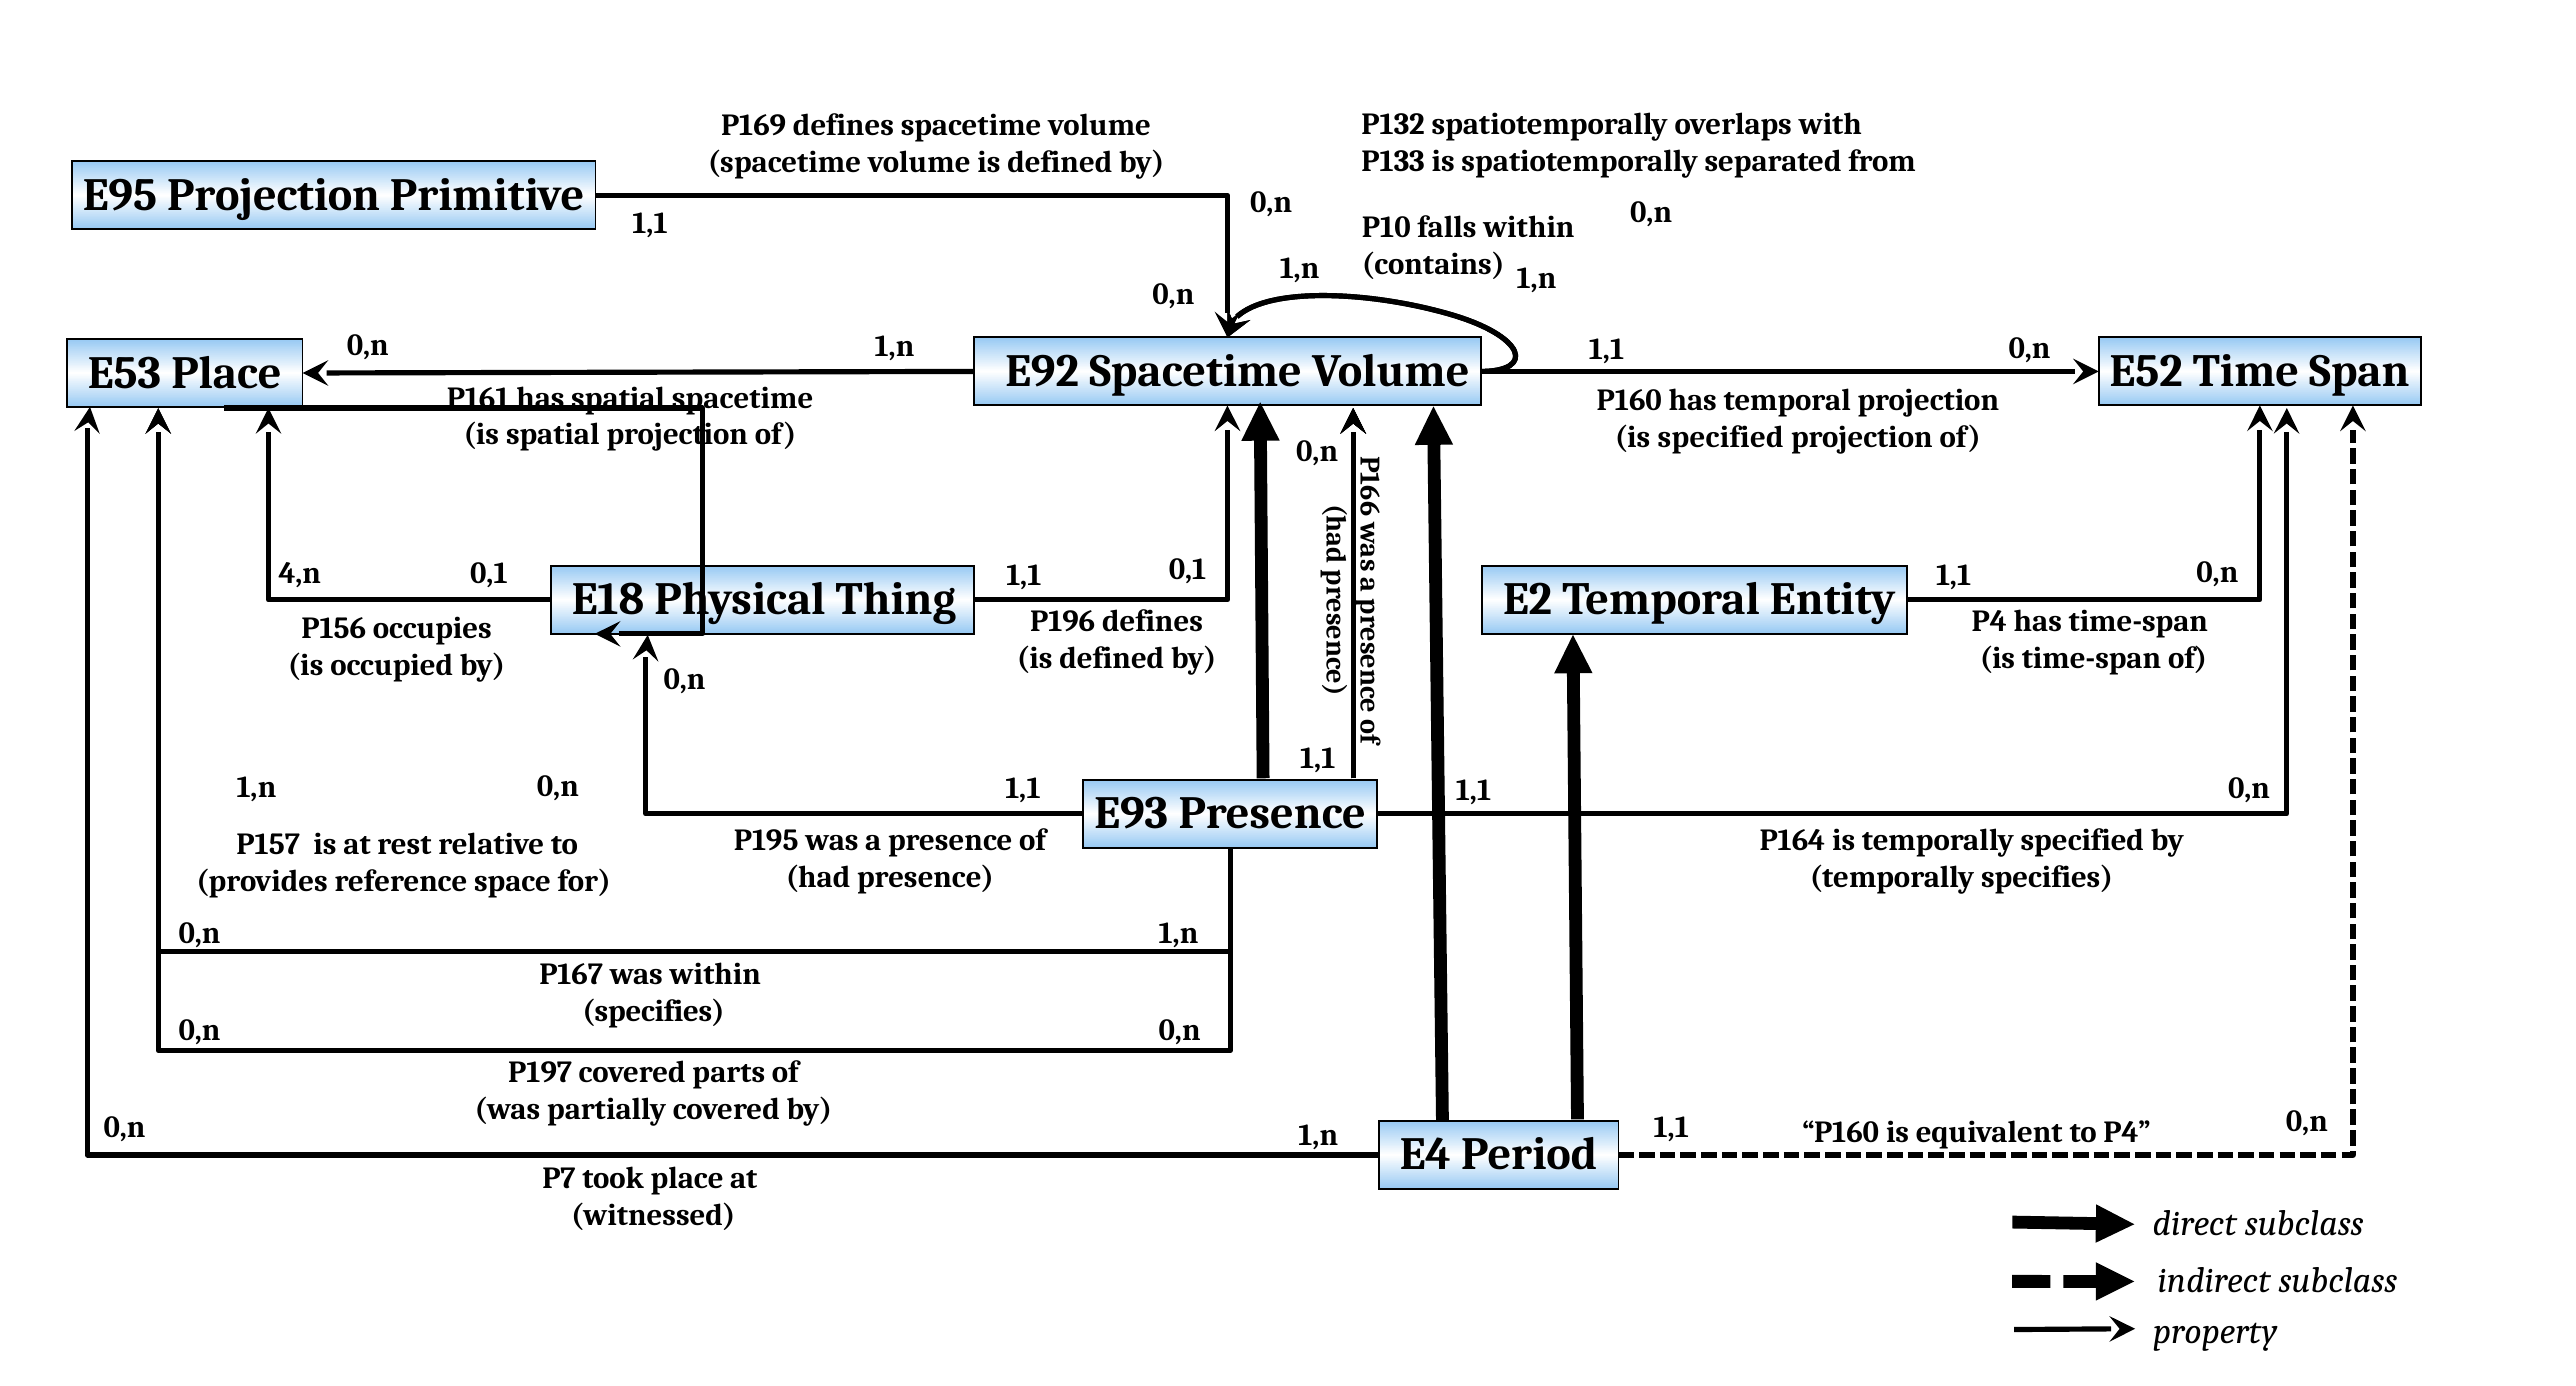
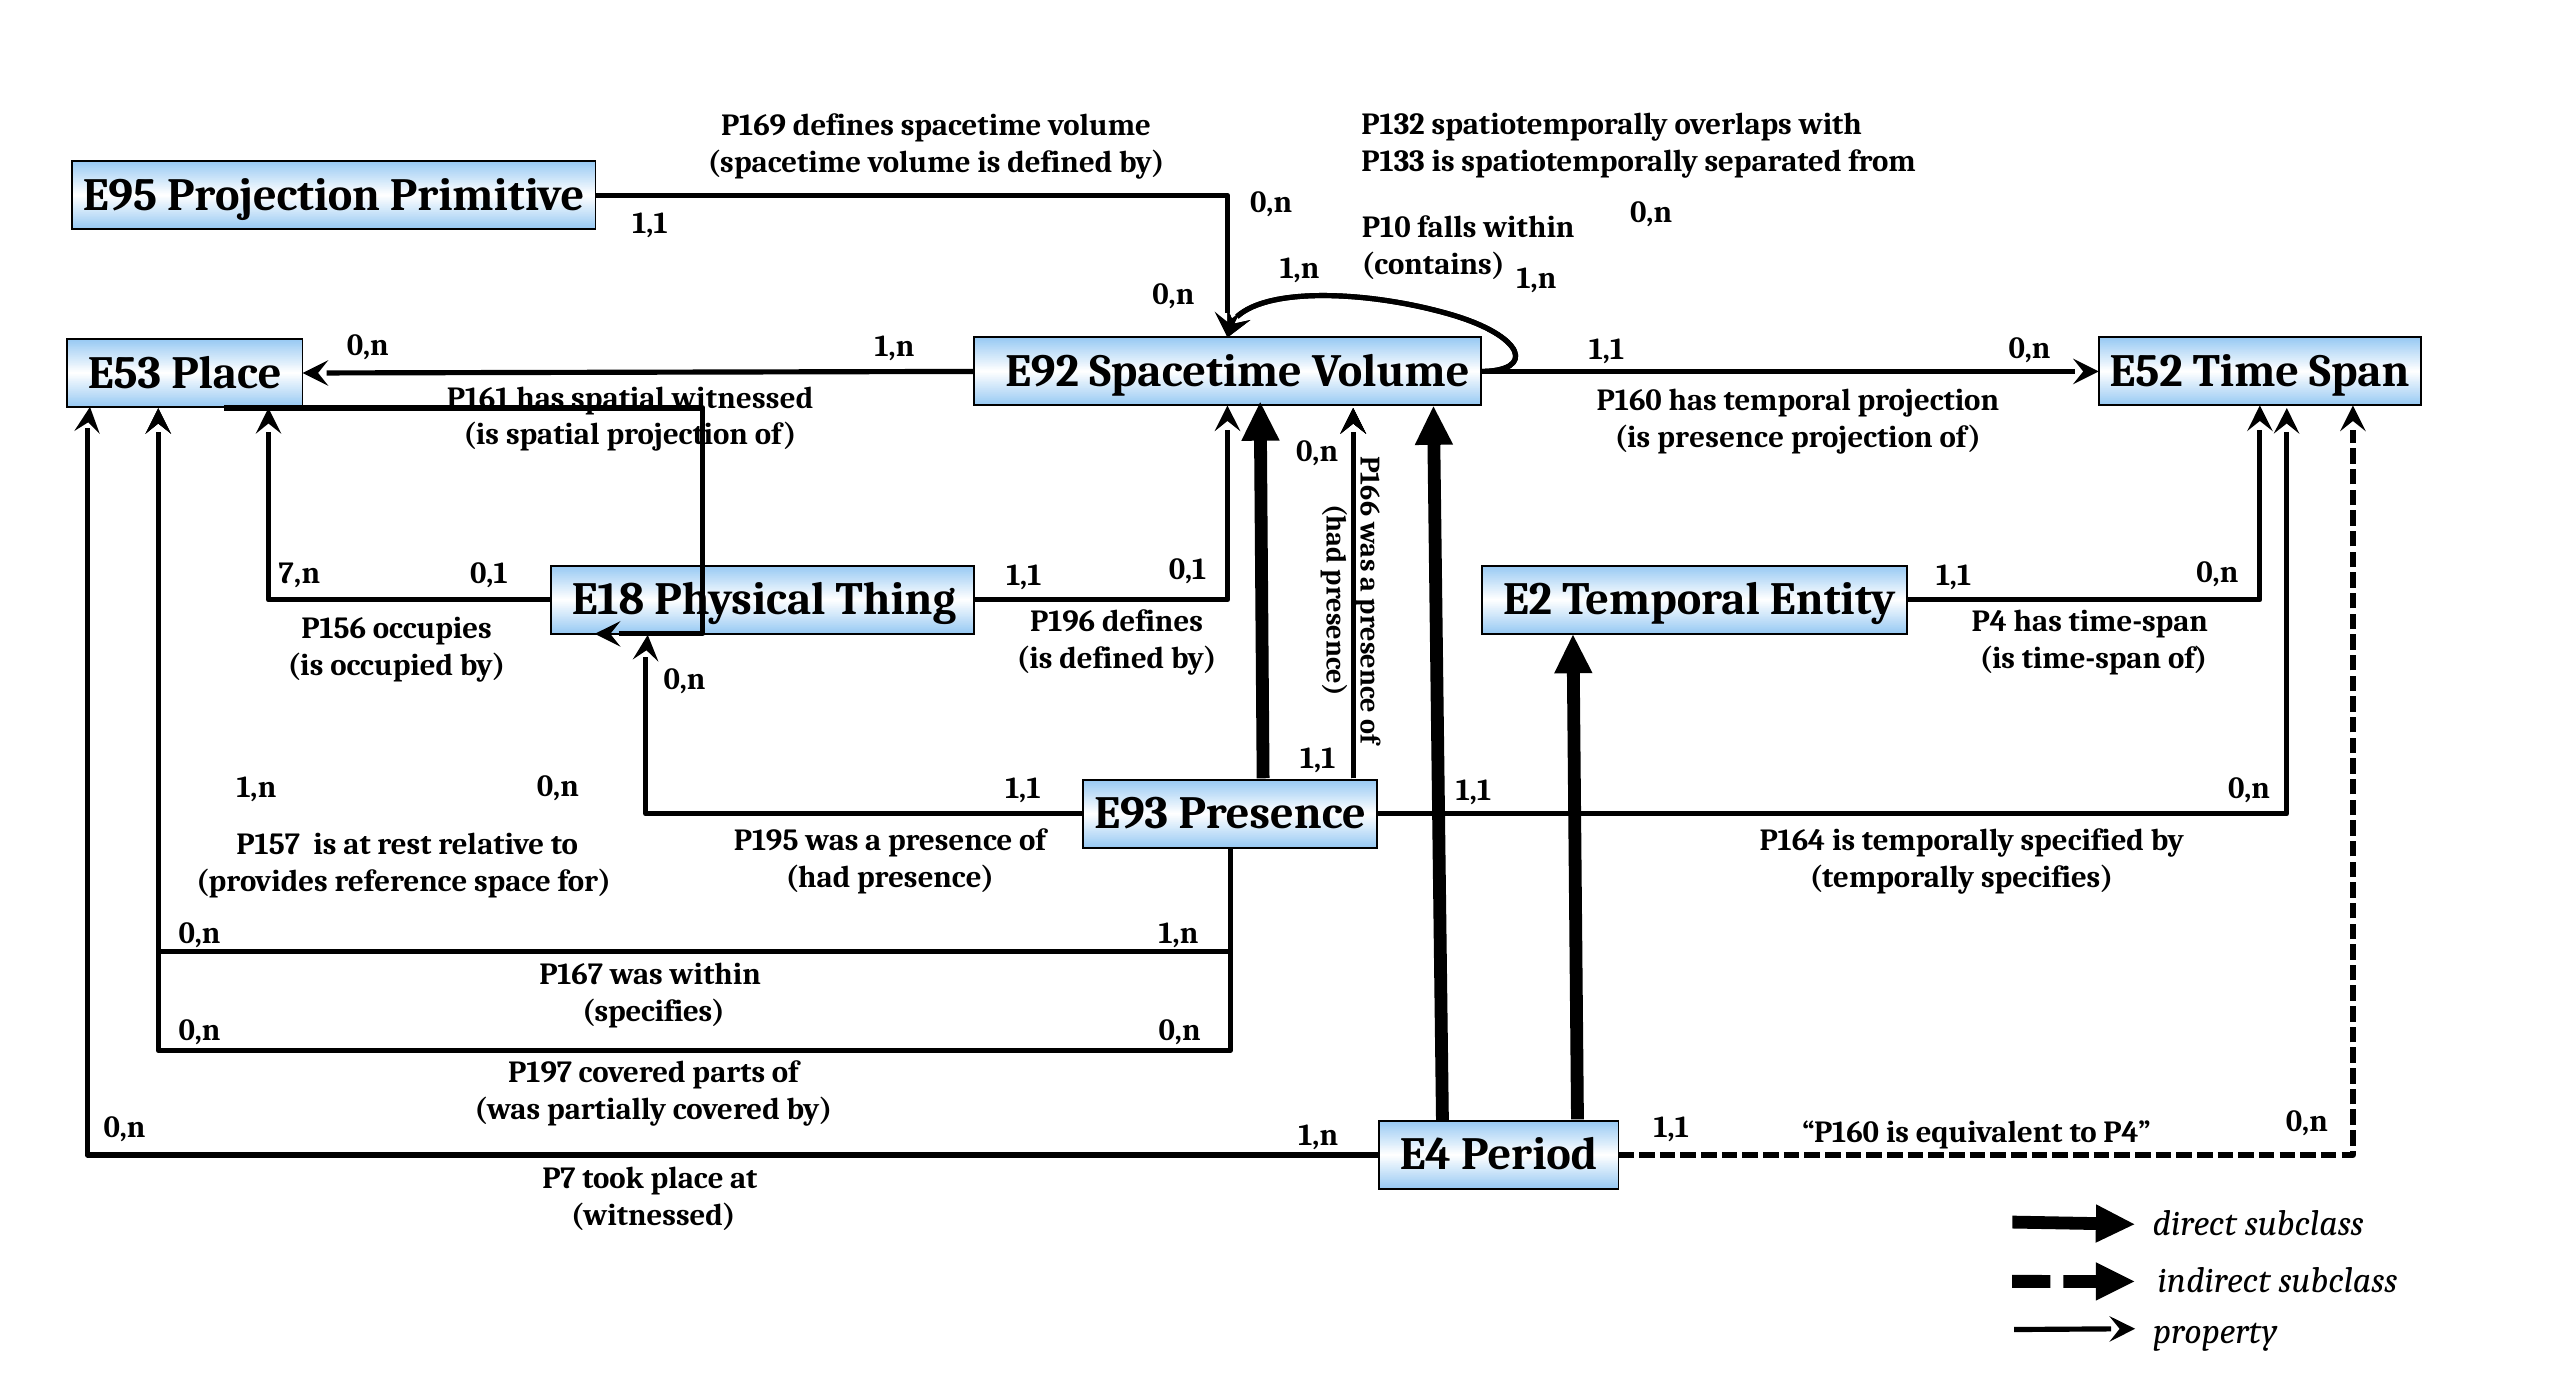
spatial spacetime: spacetime -> witnessed
is specified: specified -> presence
4,n: 4,n -> 7,n
